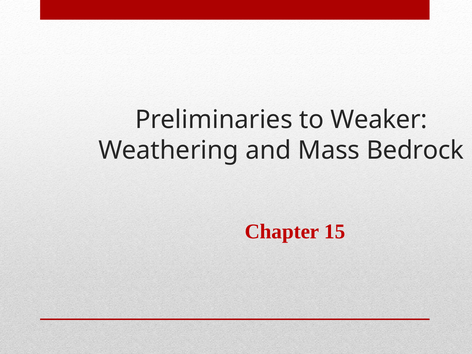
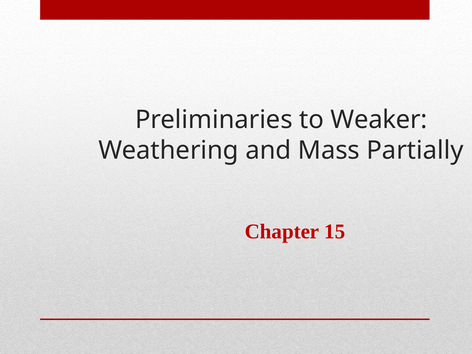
Bedrock: Bedrock -> Partially
